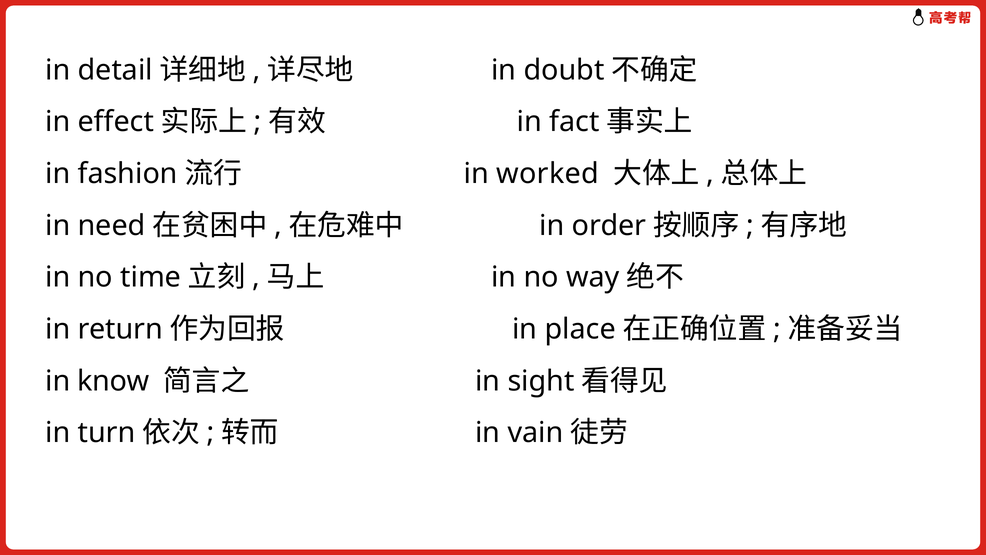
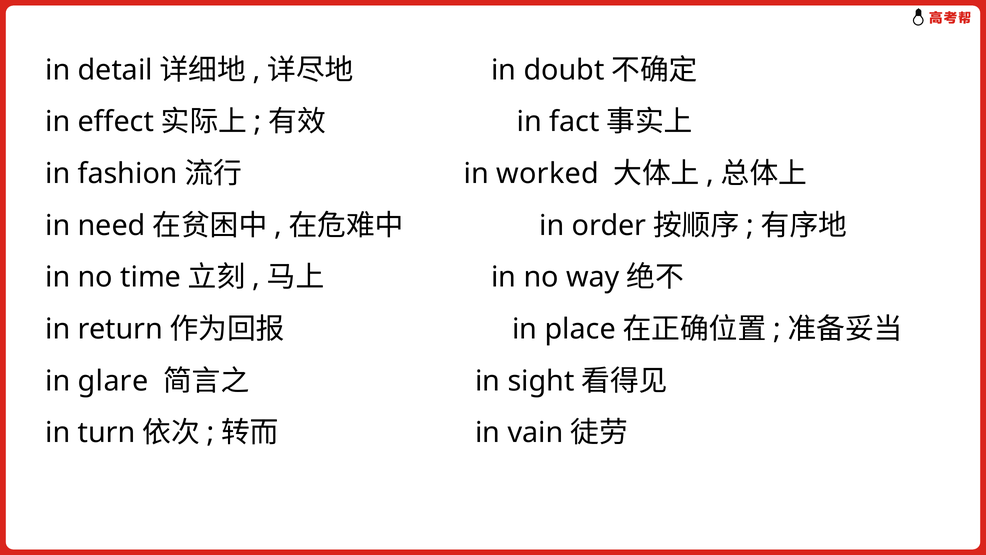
know: know -> glare
